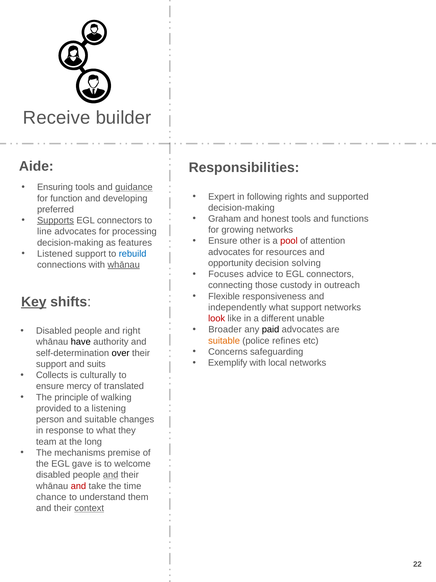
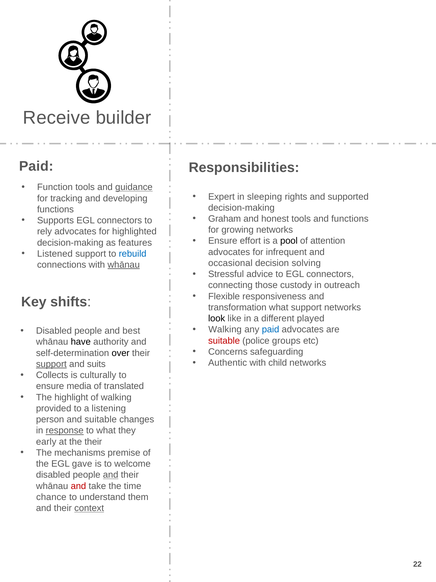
Aide at (36, 166): Aide -> Paid
Ensuring: Ensuring -> Function
following: following -> sleeping
function: function -> tracking
preferred at (56, 209): preferred -> functions
Supports underline: present -> none
line: line -> rely
processing: processing -> highlighted
other: other -> effort
pool colour: red -> black
resources: resources -> infrequent
opportunity: opportunity -> occasional
Focuses: Focuses -> Stressful
Key underline: present -> none
independently: independently -> transformation
look colour: red -> black
unable: unable -> played
Broader at (225, 329): Broader -> Walking
paid at (271, 329) colour: black -> blue
right: right -> best
suitable at (224, 340) colour: orange -> red
refines: refines -> groups
Exemplify: Exemplify -> Authentic
local: local -> child
support at (51, 364) underline: none -> present
mercy: mercy -> media
principle: principle -> highlight
response underline: none -> present
team: team -> early
the long: long -> their
